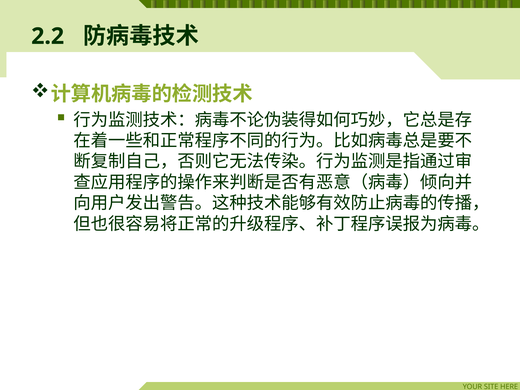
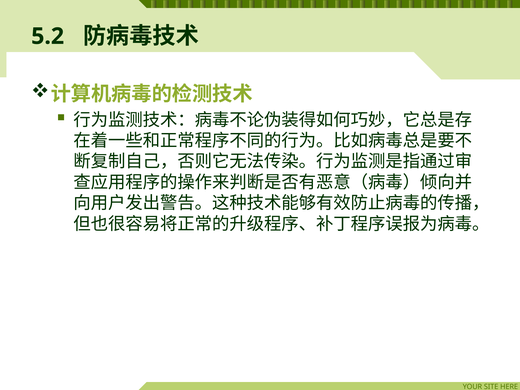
2.2: 2.2 -> 5.2
